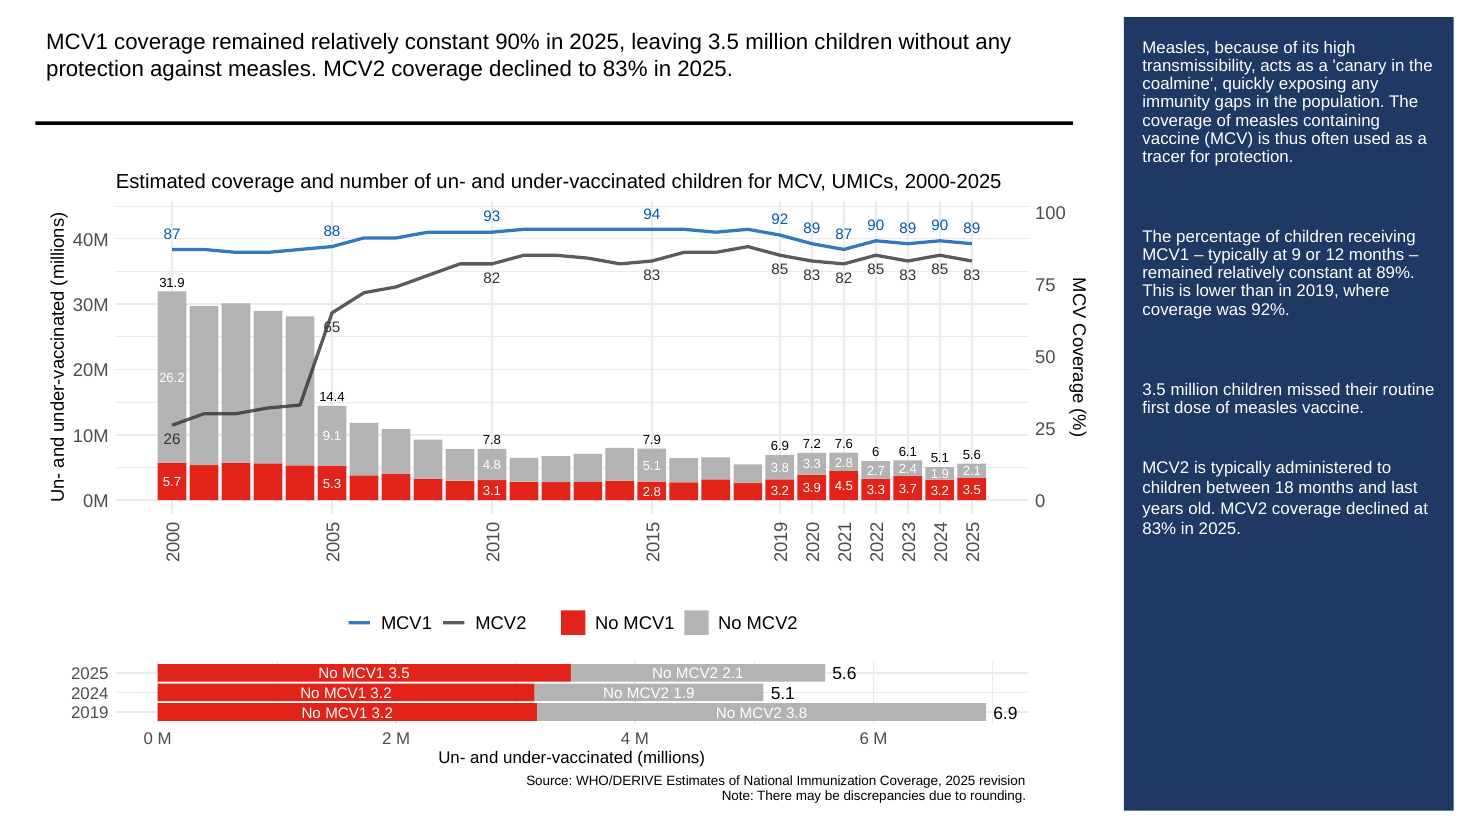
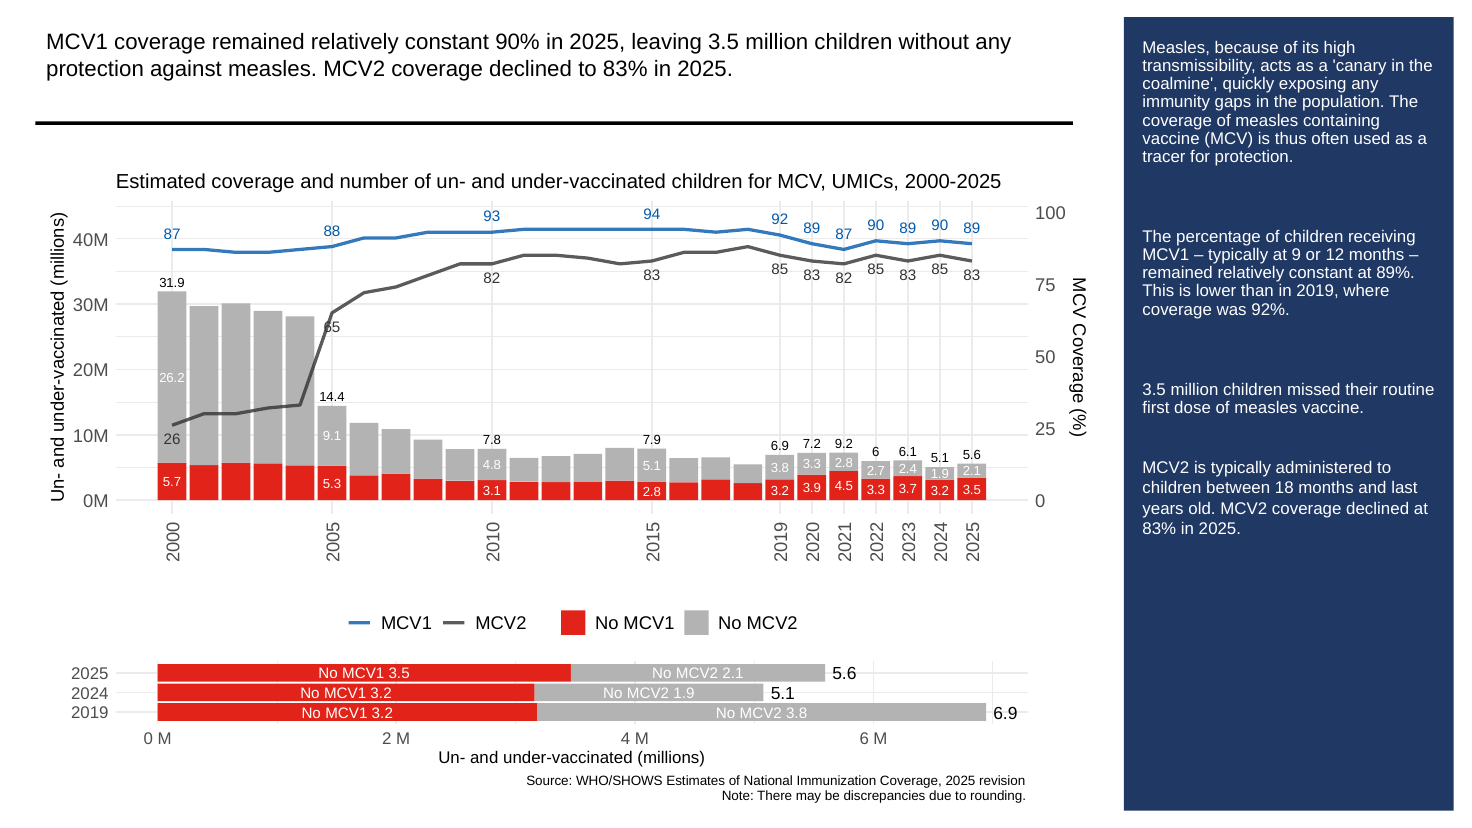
7.6: 7.6 -> 9.2
WHO/DERIVE: WHO/DERIVE -> WHO/SHOWS
